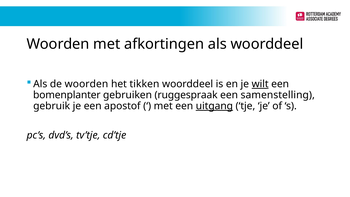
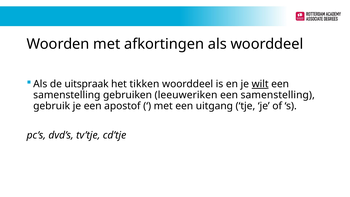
de woorden: woorden -> uitspraak
bomenplanter at (67, 95): bomenplanter -> samenstelling
ruggespraak: ruggespraak -> leeuweriken
uitgang underline: present -> none
